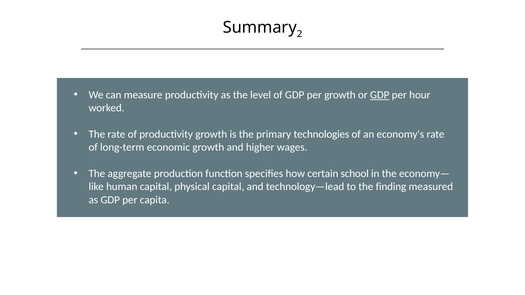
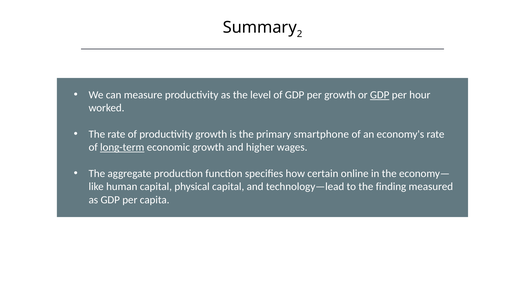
technologies: technologies -> smartphone
long-term underline: none -> present
school: school -> online
